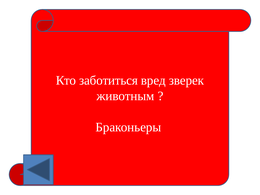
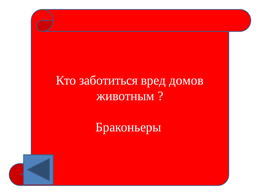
зверек: зверек -> домов
